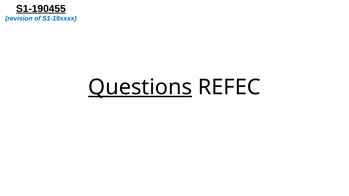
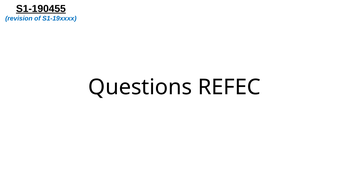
Questions underline: present -> none
